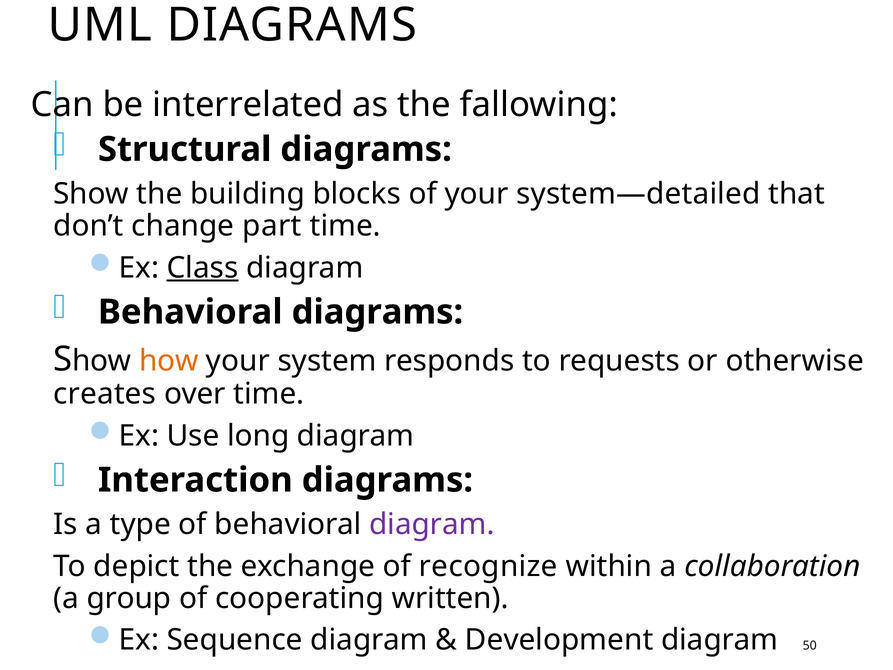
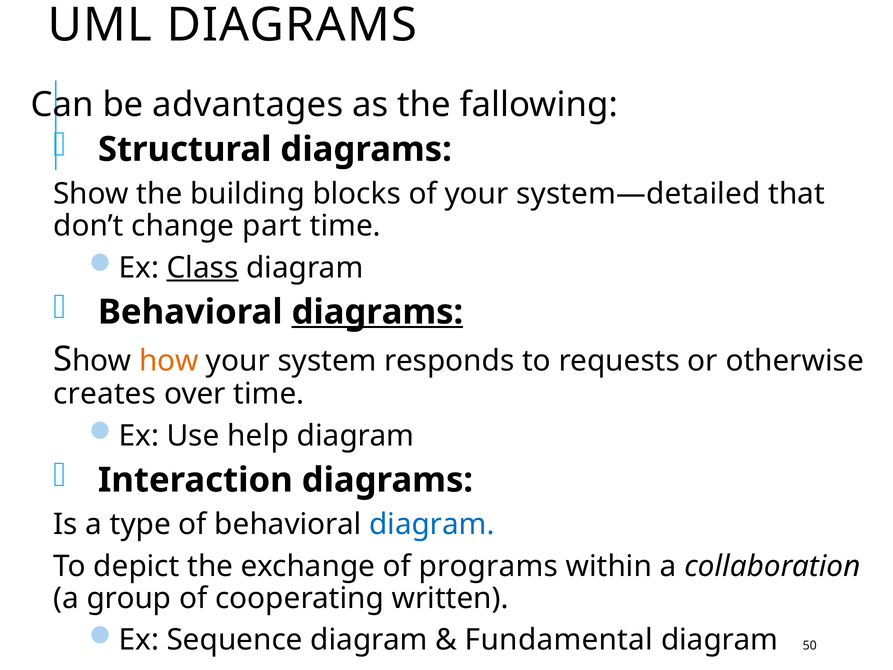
interrelated: interrelated -> advantages
diagrams at (377, 312) underline: none -> present
long: long -> help
diagram at (432, 524) colour: purple -> blue
recognize: recognize -> programs
Development: Development -> Fundamental
